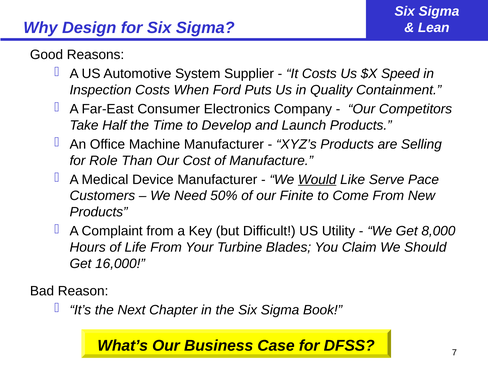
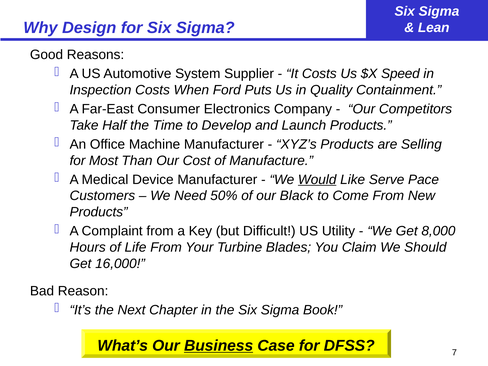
Role: Role -> Most
Finite: Finite -> Black
Business underline: none -> present
